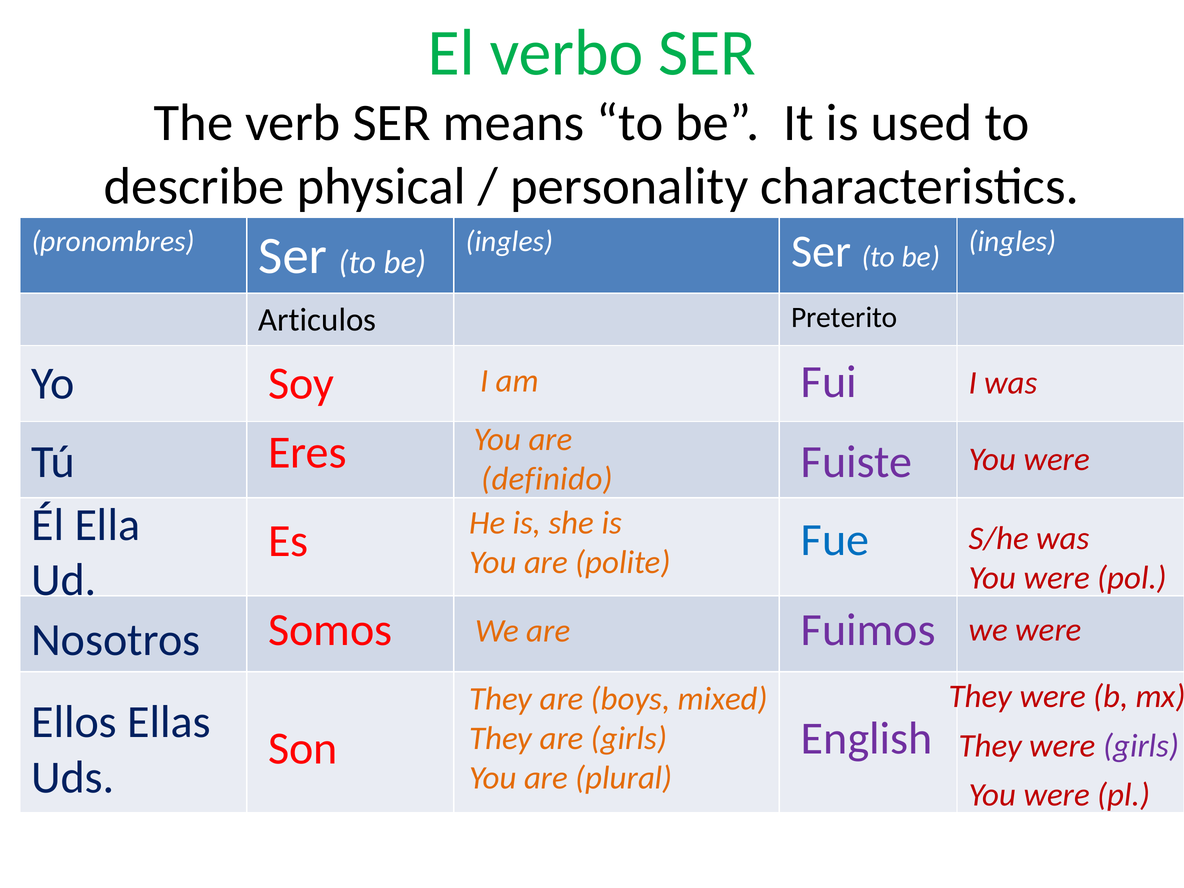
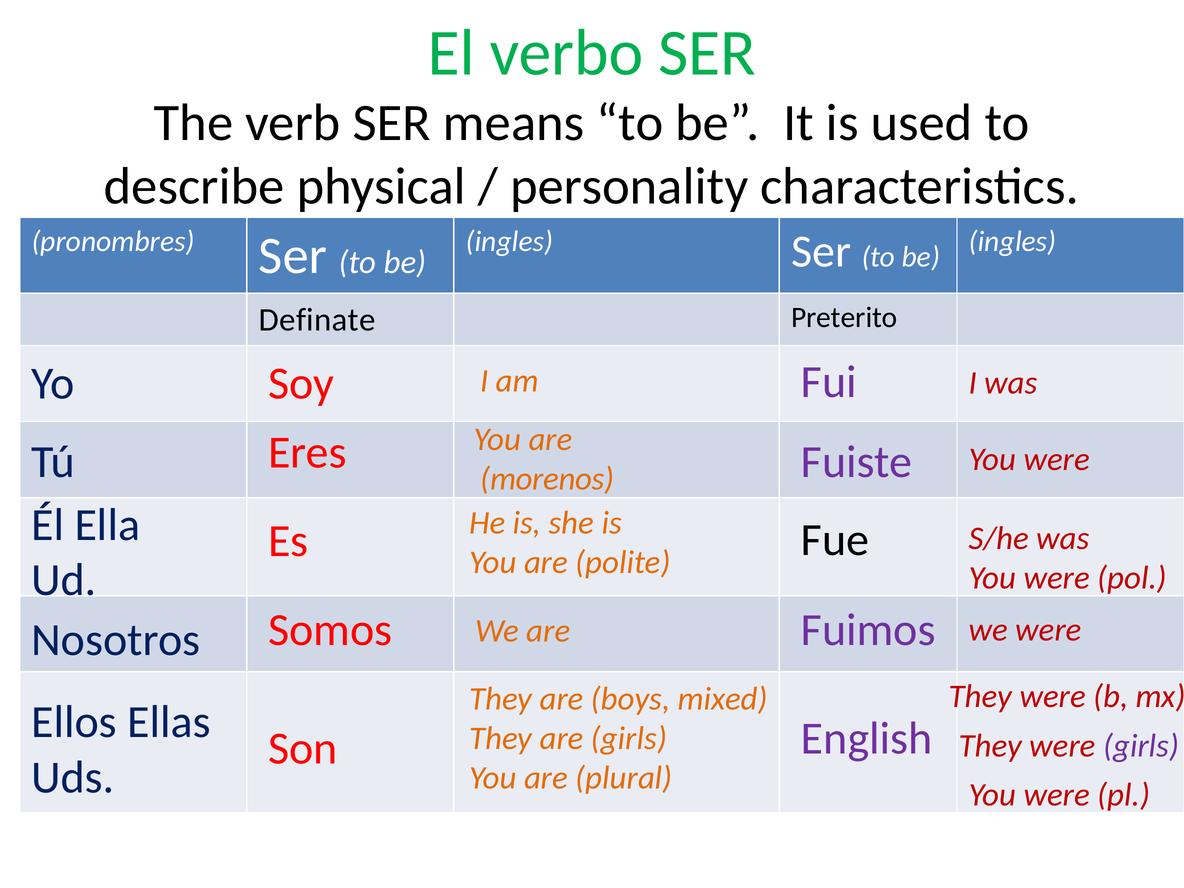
Articulos: Articulos -> Definate
definido: definido -> morenos
Fue colour: blue -> black
